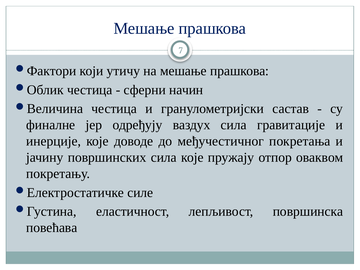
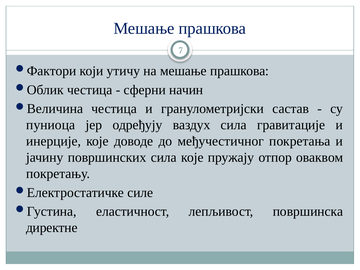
финалне: финалне -> пуниоца
повећава: повећава -> директне
